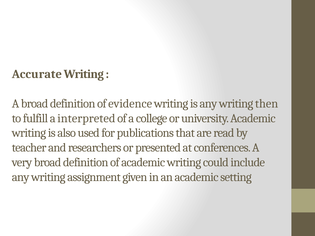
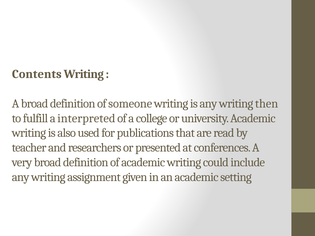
Accurate: Accurate -> Contents
evidence: evidence -> someone
